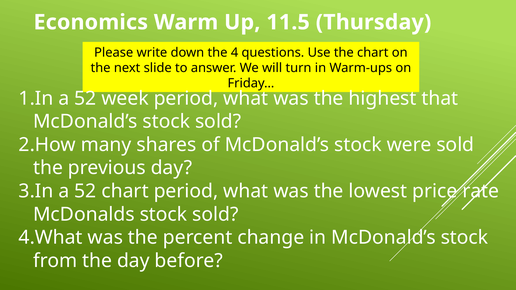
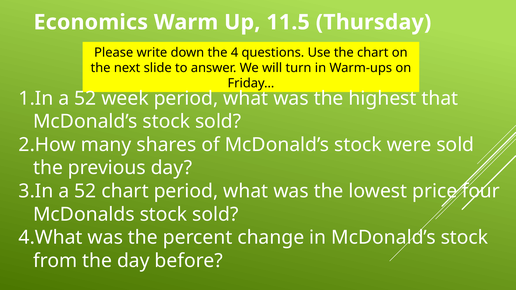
rate: rate -> four
